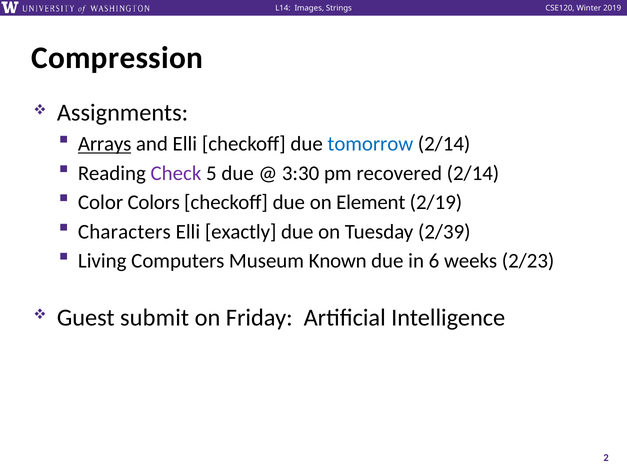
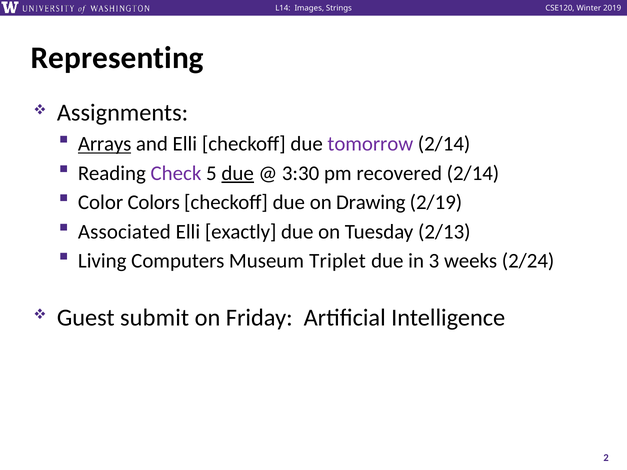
Compression: Compression -> Representing
tomorrow colour: blue -> purple
due at (238, 173) underline: none -> present
Element: Element -> Drawing
Characters: Characters -> Associated
2/39: 2/39 -> 2/13
Known: Known -> Triplet
6: 6 -> 3
2/23: 2/23 -> 2/24
